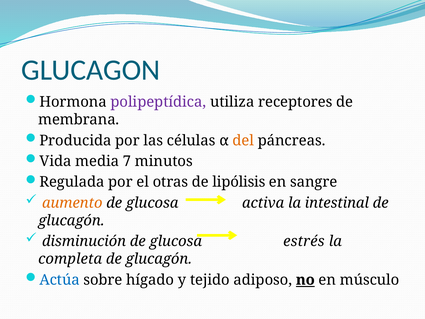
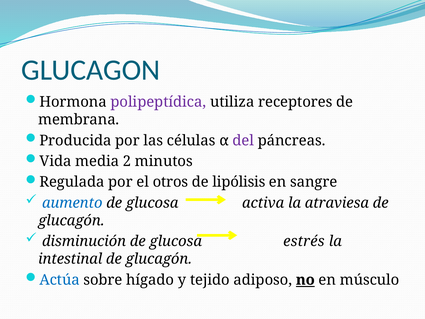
del colour: orange -> purple
7: 7 -> 2
otras: otras -> otros
aumento colour: orange -> blue
intestinal: intestinal -> atraviesa
completa: completa -> intestinal
